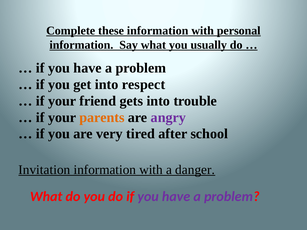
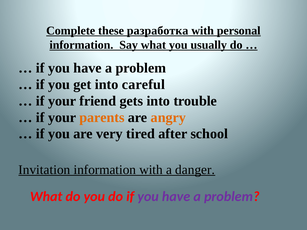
these information: information -> разработка
respect: respect -> careful
angry colour: purple -> orange
